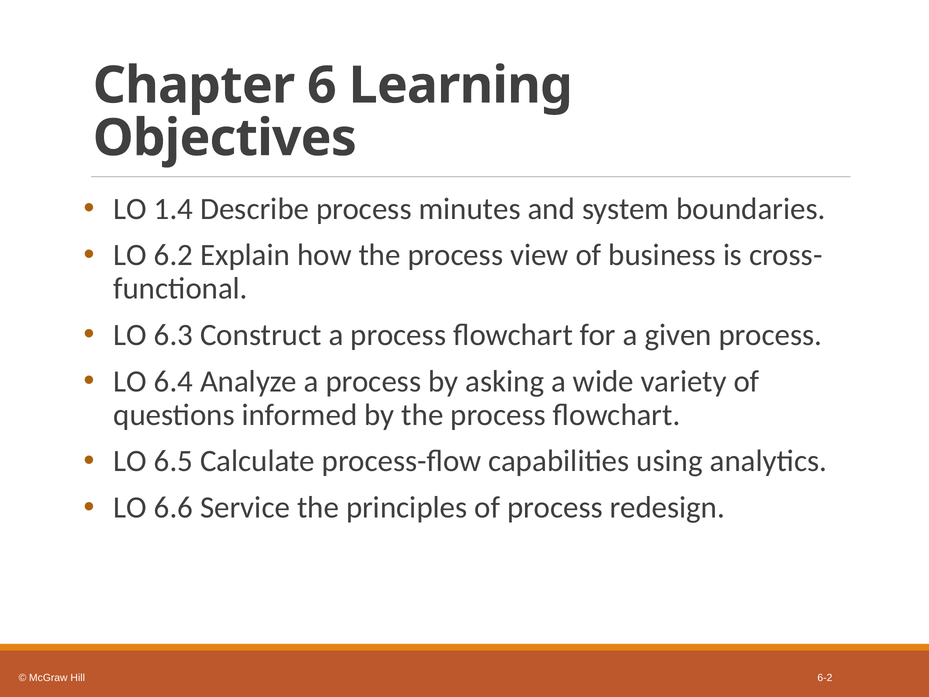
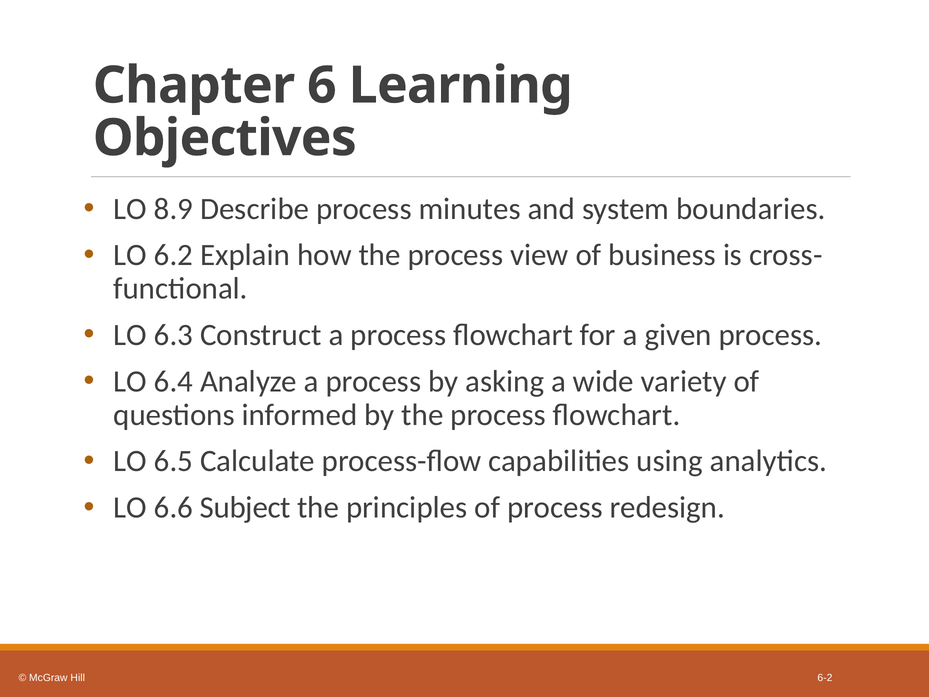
1.4: 1.4 -> 8.9
Service: Service -> Subject
